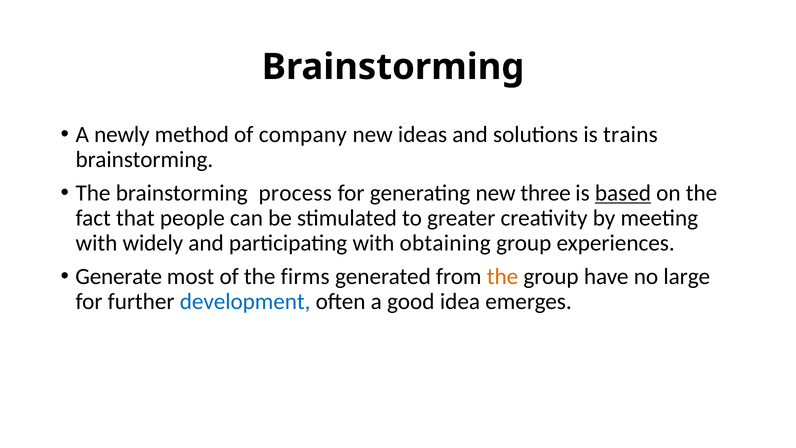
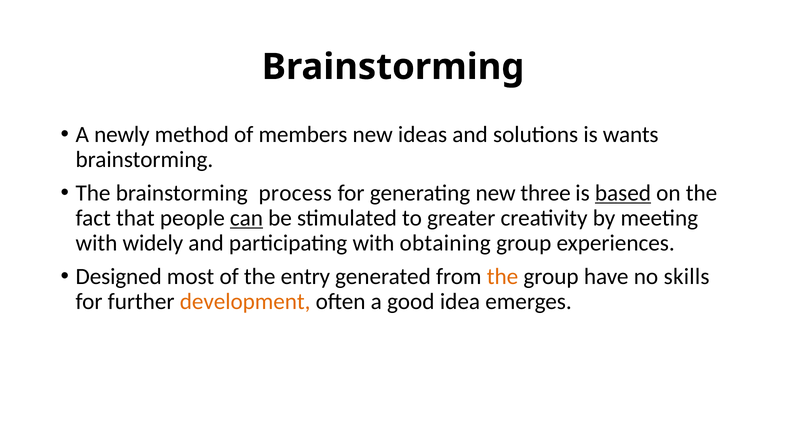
company: company -> members
trains: trains -> wants
can underline: none -> present
Generate: Generate -> Designed
firms: firms -> entry
large: large -> skills
development colour: blue -> orange
